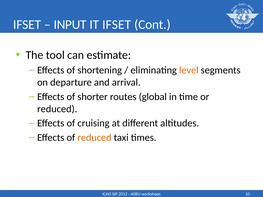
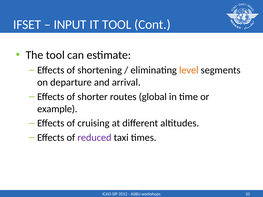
IT IFSET: IFSET -> TOOL
reduced at (57, 109): reduced -> example
reduced at (94, 138) colour: orange -> purple
